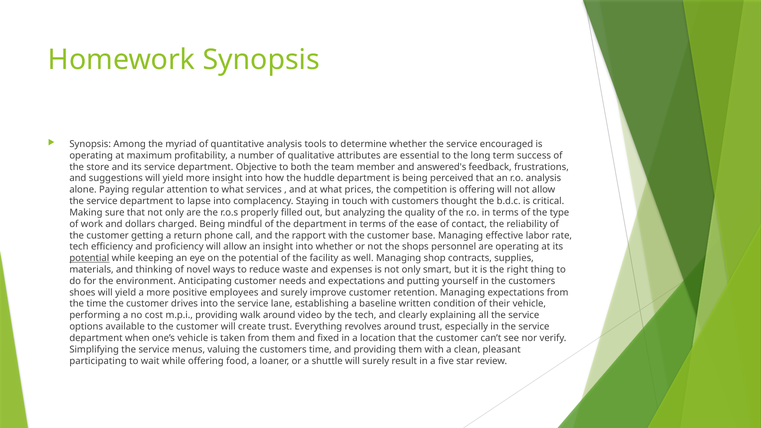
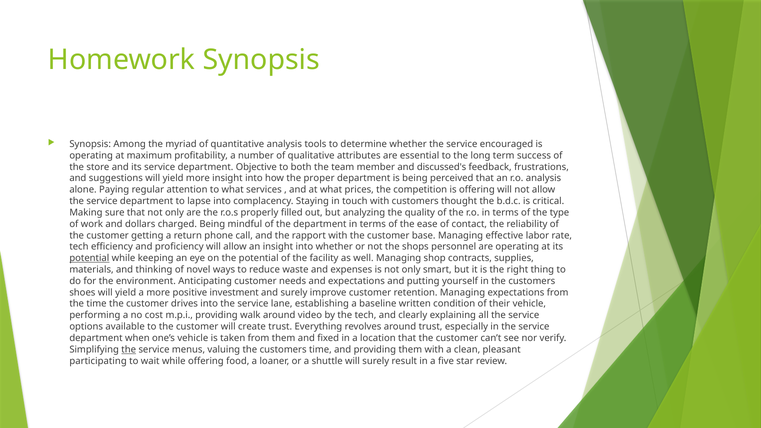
answered's: answered's -> discussed's
huddle: huddle -> proper
employees: employees -> investment
the at (129, 350) underline: none -> present
